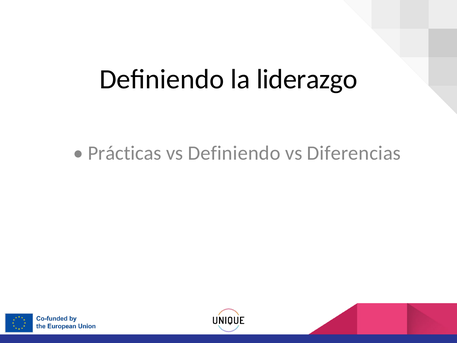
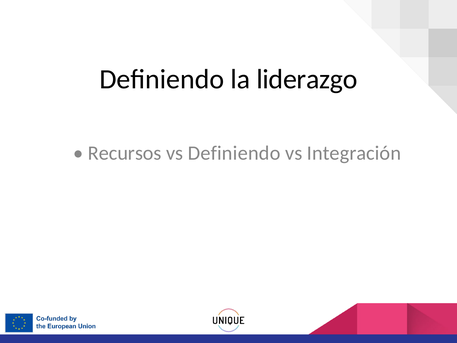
Prácticas: Prácticas -> Recursos
Diferencias: Diferencias -> Integración
